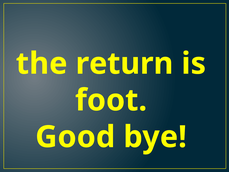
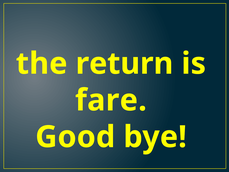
foot: foot -> fare
